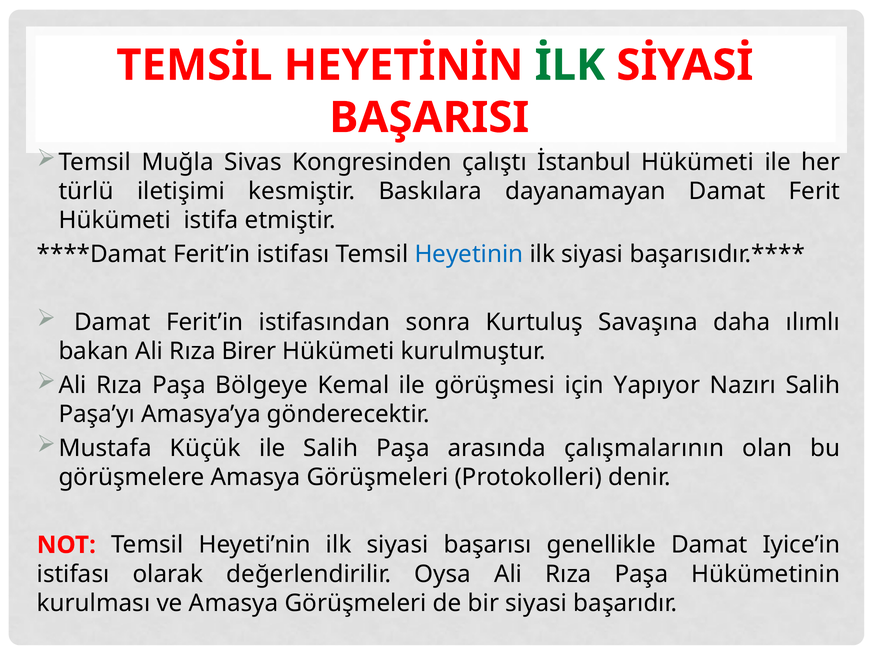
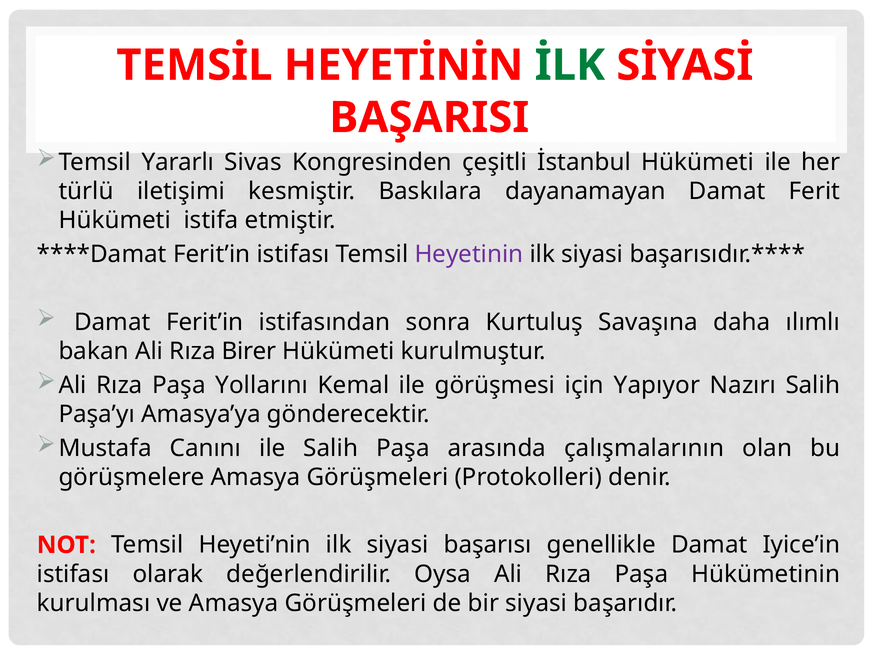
Muğla: Muğla -> Yararlı
çalıştı: çalıştı -> çeşitli
Heyetinin colour: blue -> purple
Bölgeye: Bölgeye -> Yollarını
Küçük: Küçük -> Canını
